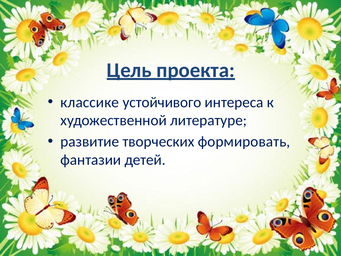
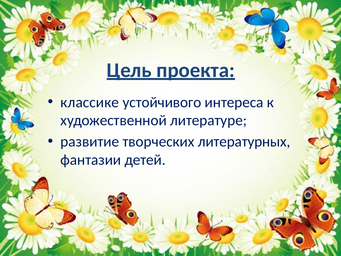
формировать: формировать -> литературных
